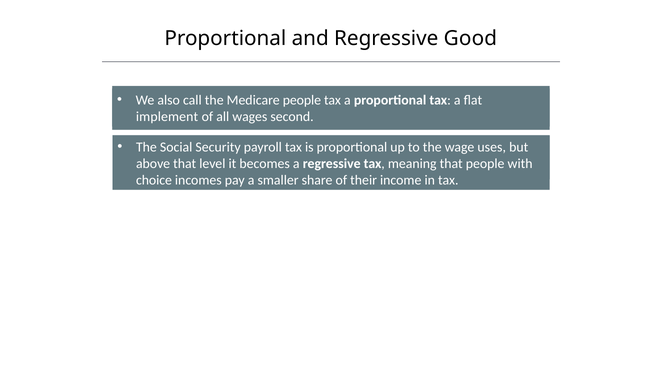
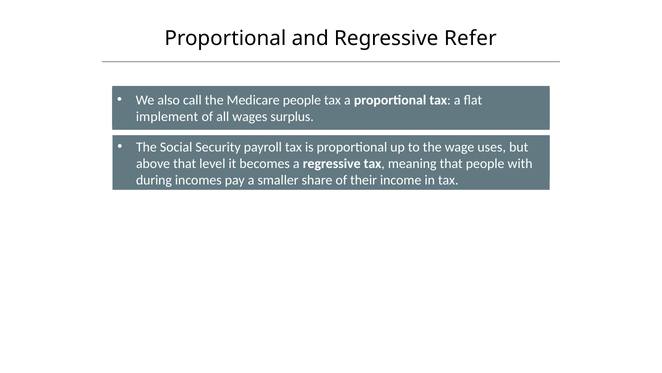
Good: Good -> Refer
second: second -> surplus
choice: choice -> during
